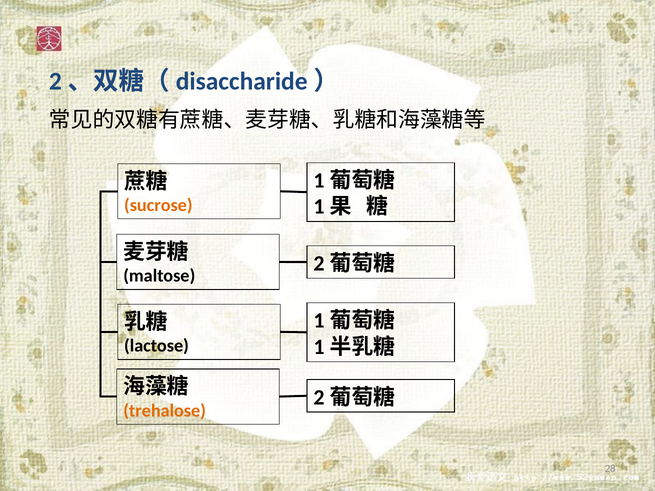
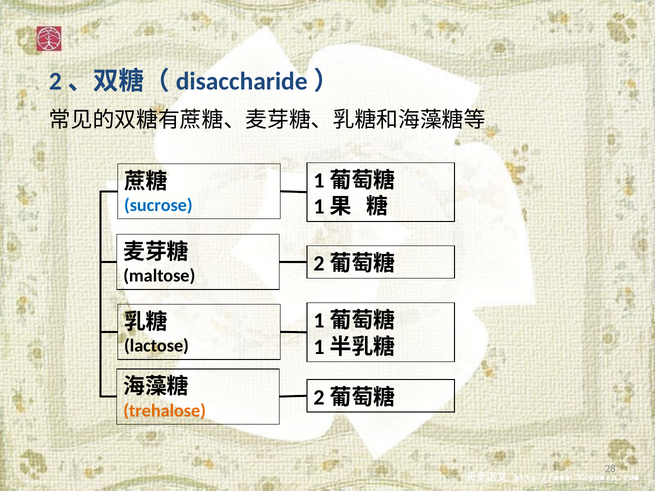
sucrose colour: orange -> blue
